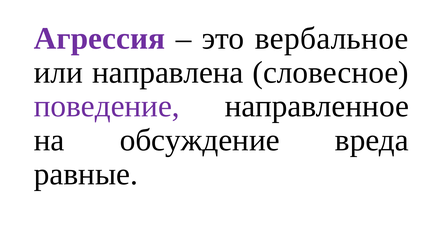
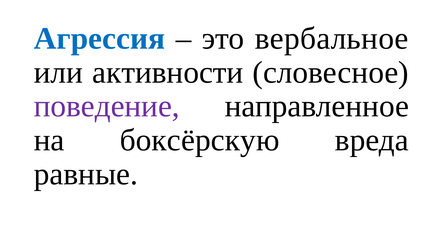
Агрессия colour: purple -> blue
направлена: направлена -> активности
обсуждение: обсуждение -> боксёрскую
